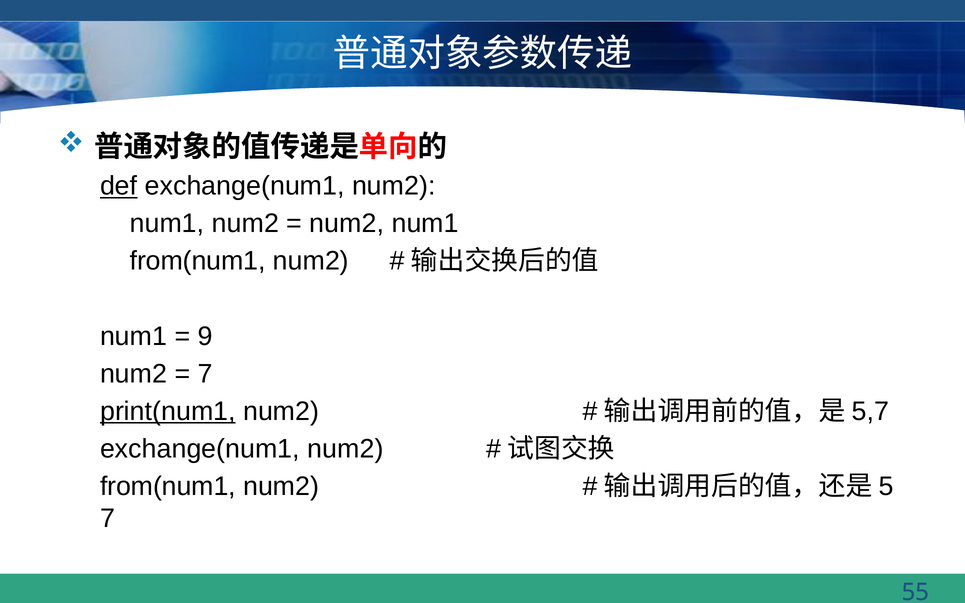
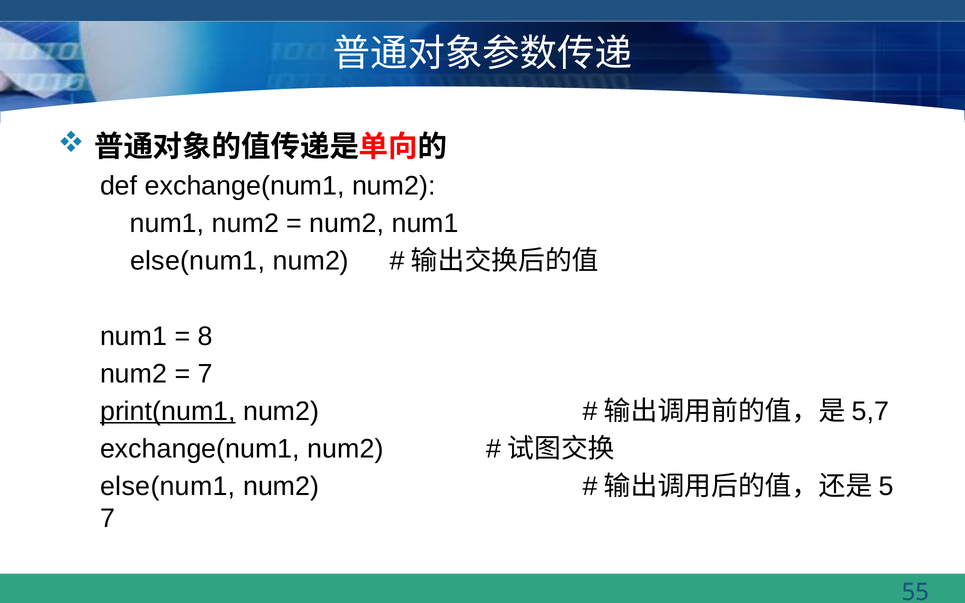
def underline: present -> none
from(num1 at (198, 261): from(num1 -> else(num1
9: 9 -> 8
from(num1 at (168, 486): from(num1 -> else(num1
